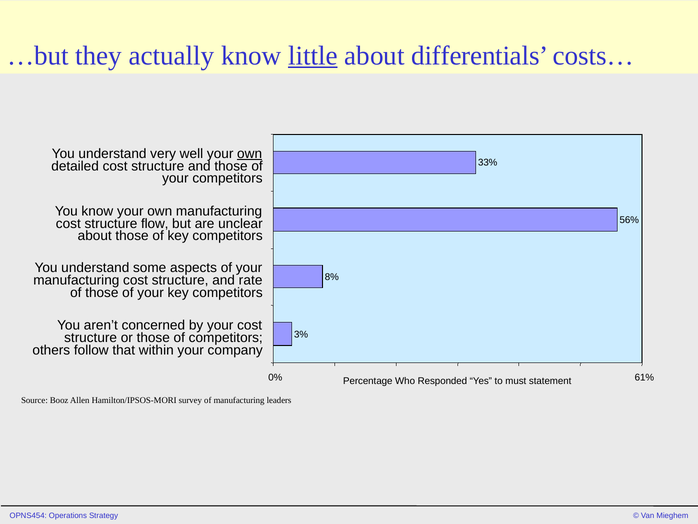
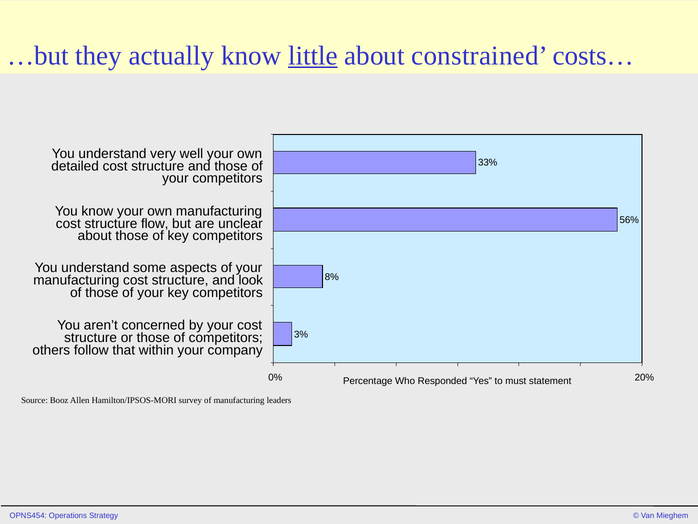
differentials: differentials -> constrained
own at (250, 154) underline: present -> none
rate: rate -> look
61%: 61% -> 20%
